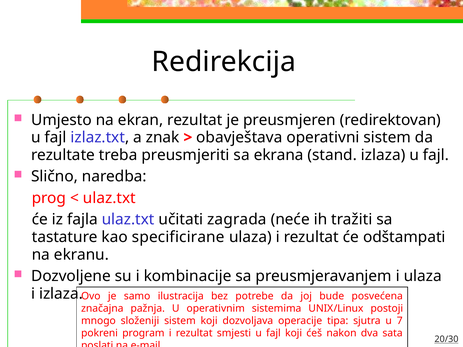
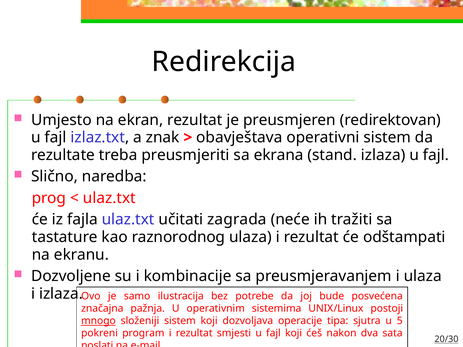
specificirane: specificirane -> raznorodnog
mnogo underline: none -> present
7: 7 -> 5
